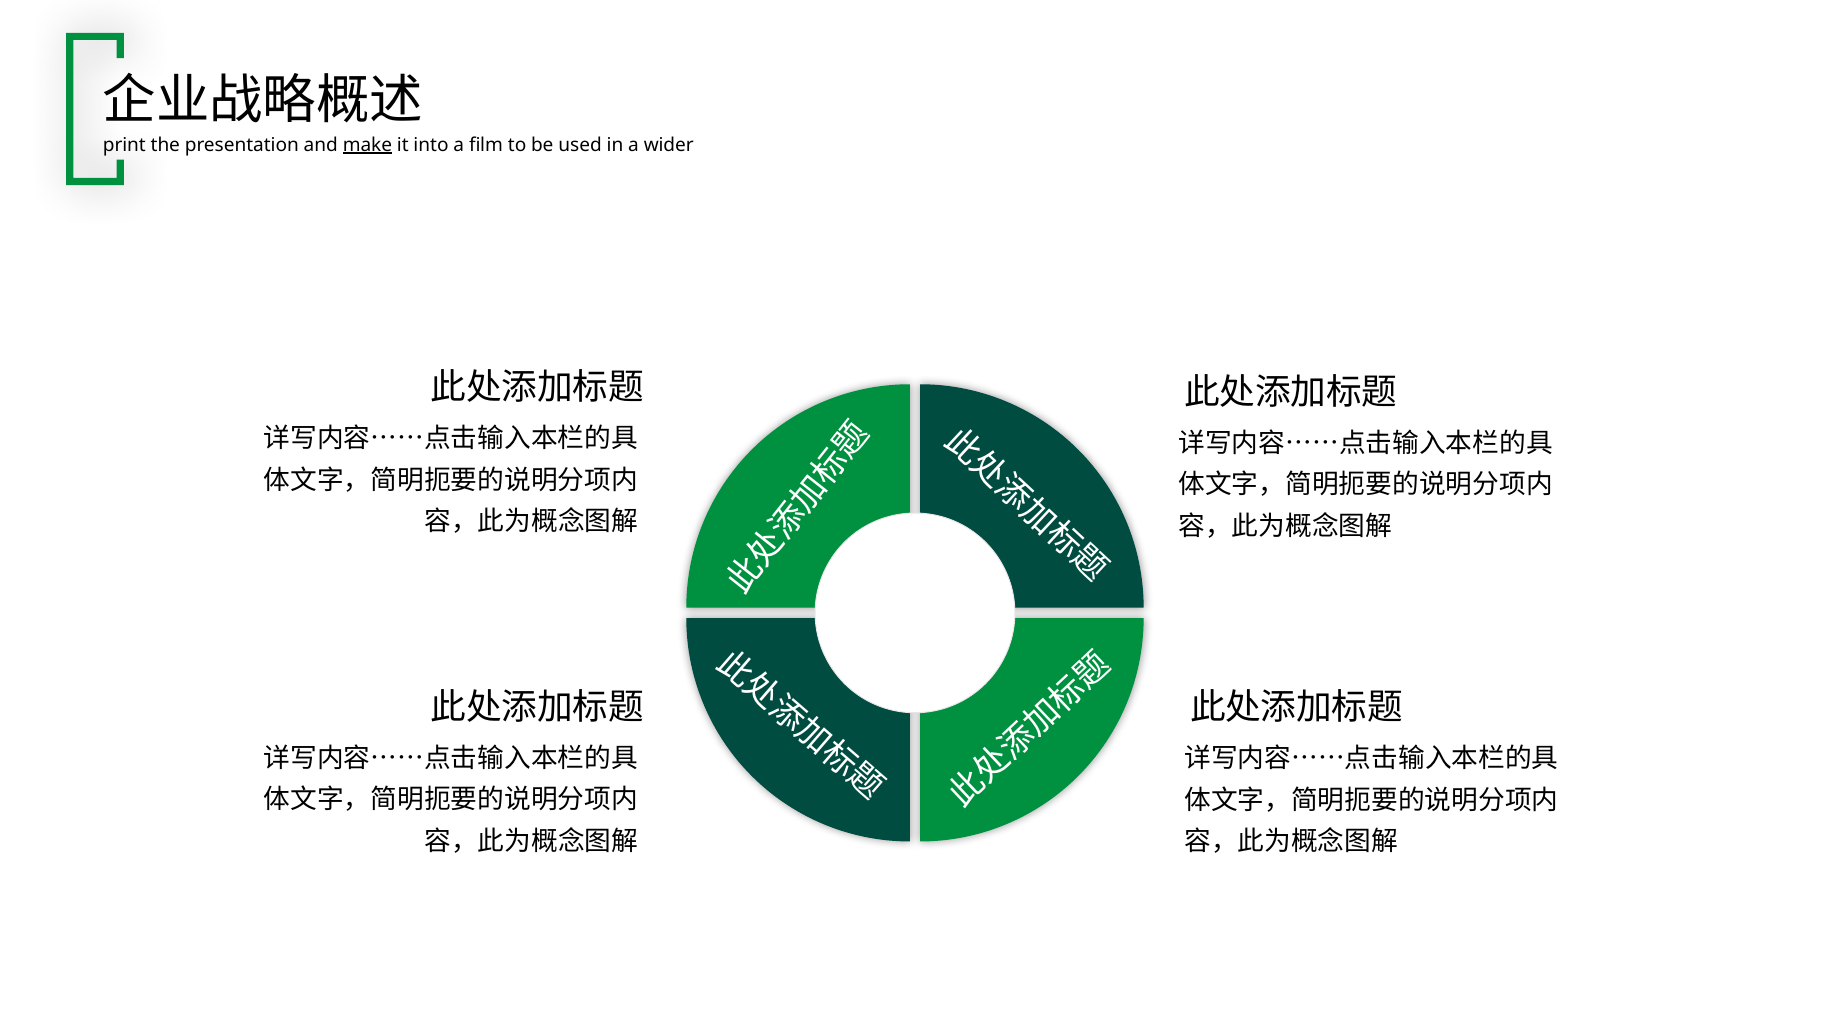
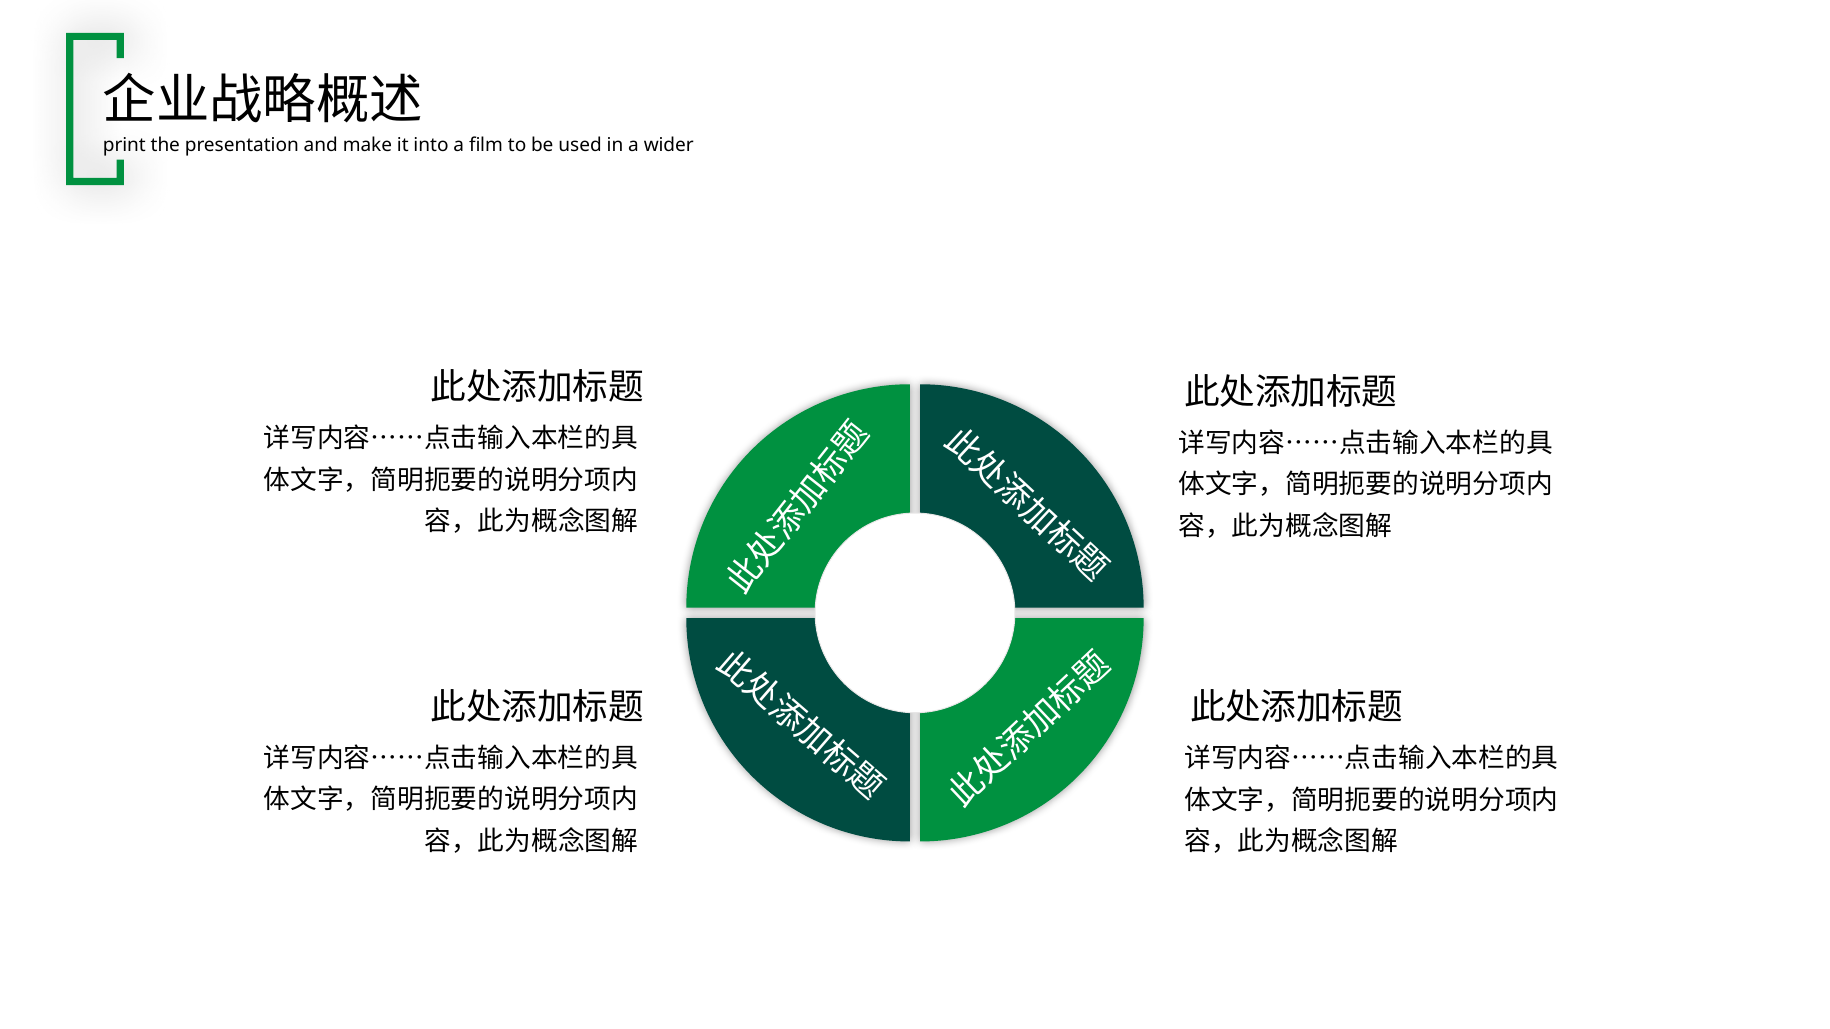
make underline: present -> none
